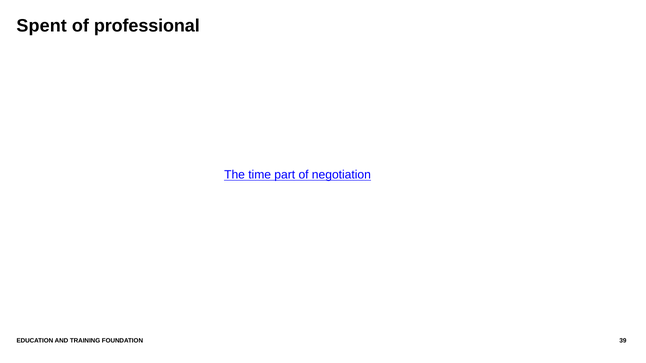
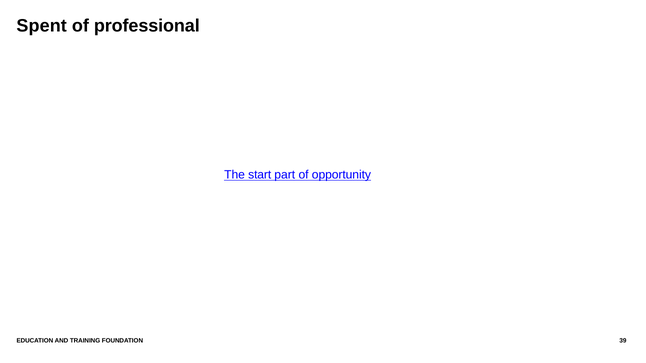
time: time -> start
negotiation: negotiation -> opportunity
